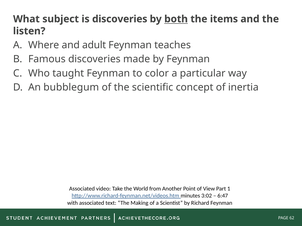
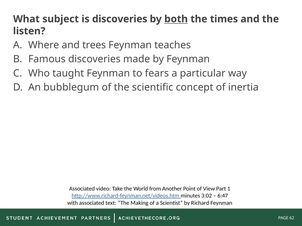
items: items -> times
adult: adult -> trees
color: color -> fears
